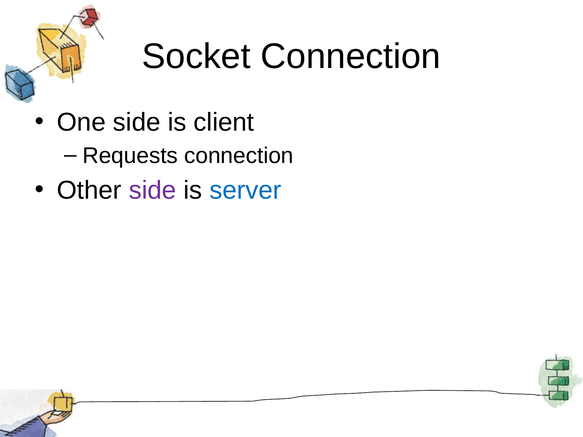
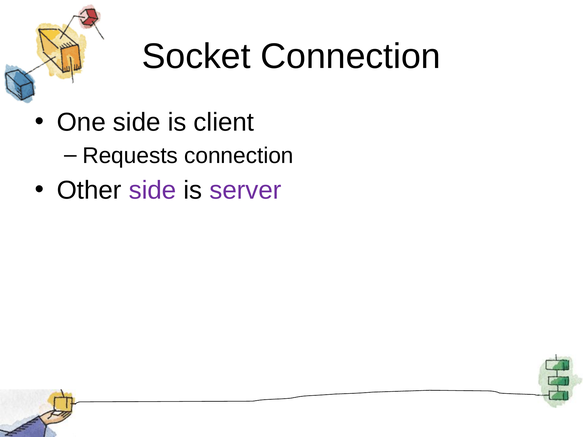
server colour: blue -> purple
